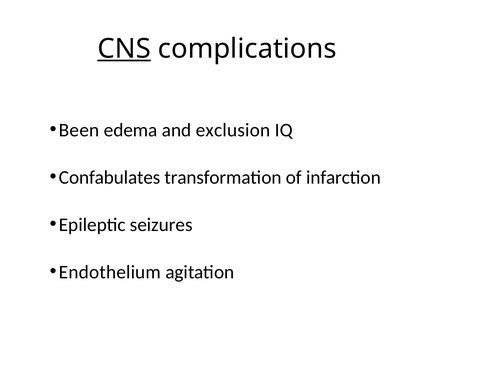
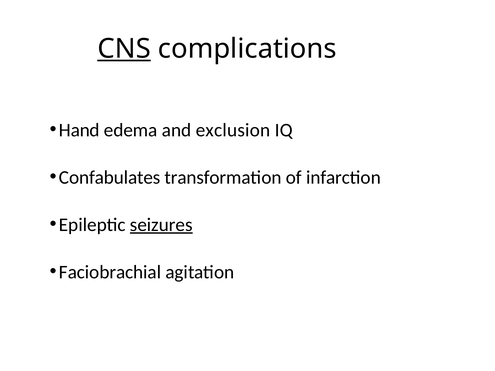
Been: Been -> Hand
seizures underline: none -> present
Endothelium: Endothelium -> Faciobrachial
